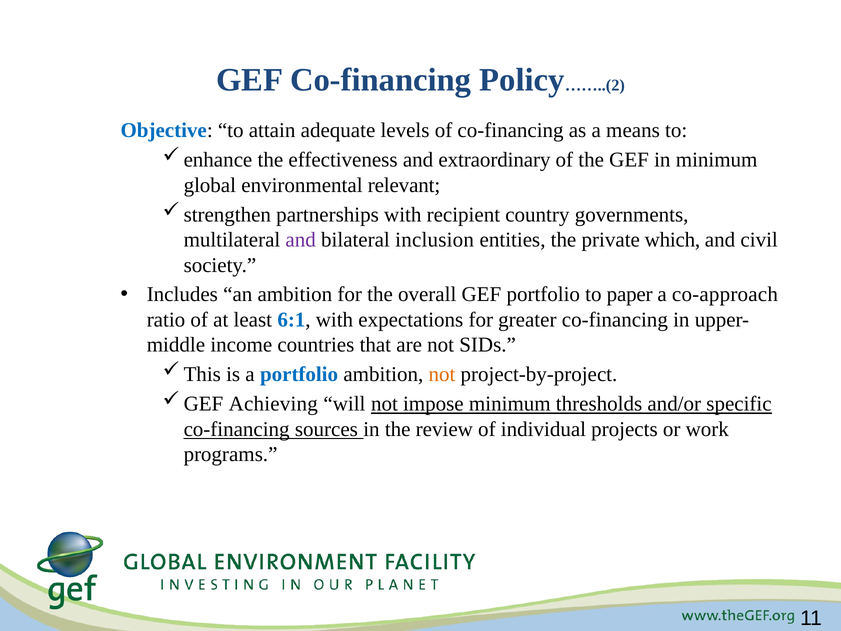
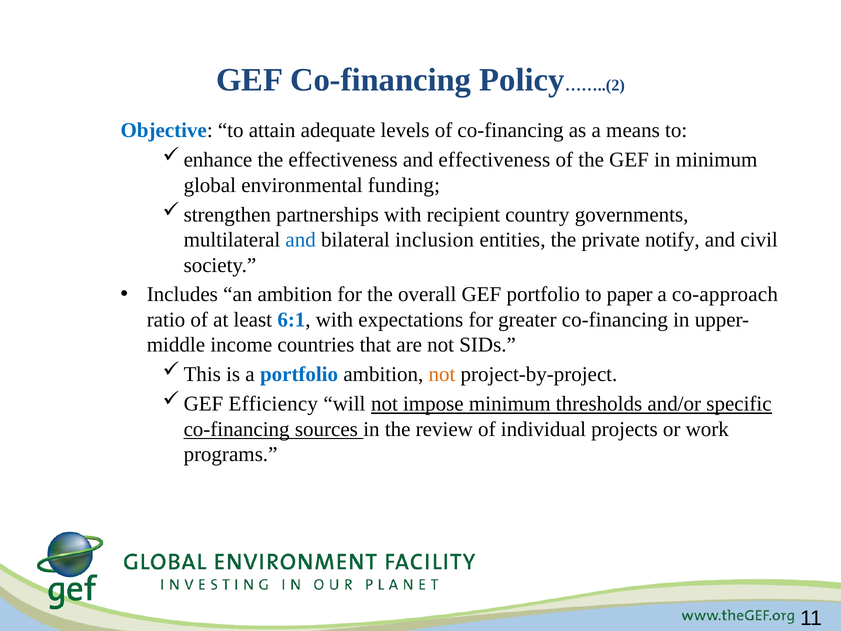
and extraordinary: extraordinary -> effectiveness
relevant: relevant -> funding
and at (301, 240) colour: purple -> blue
which: which -> notify
Achieving: Achieving -> Efficiency
